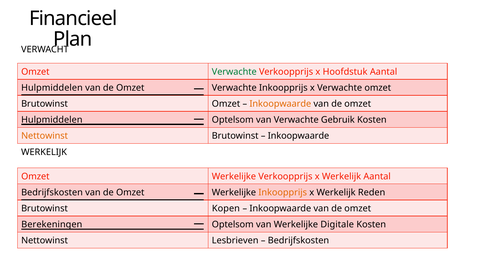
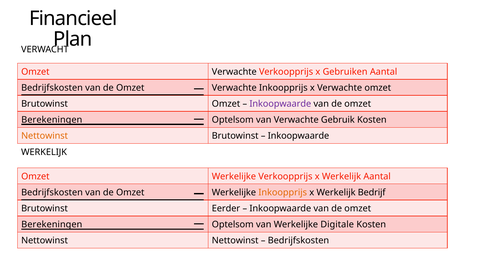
Verwachte at (234, 72) colour: green -> black
Hoofdstuk: Hoofdstuk -> Gebruiken
Hulpmiddelen at (52, 88): Hulpmiddelen -> Bedrijfskosten
Inkoopwaarde at (280, 104) colour: orange -> purple
Hulpmiddelen at (52, 120): Hulpmiddelen -> Berekeningen
Reden: Reden -> Bedrijf
Kopen: Kopen -> Eerder
Nettowinst Lesbrieven: Lesbrieven -> Nettowinst
